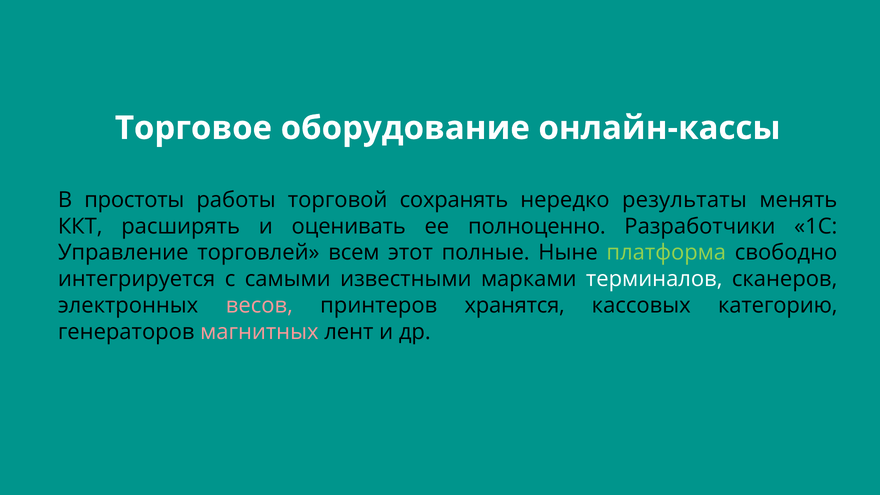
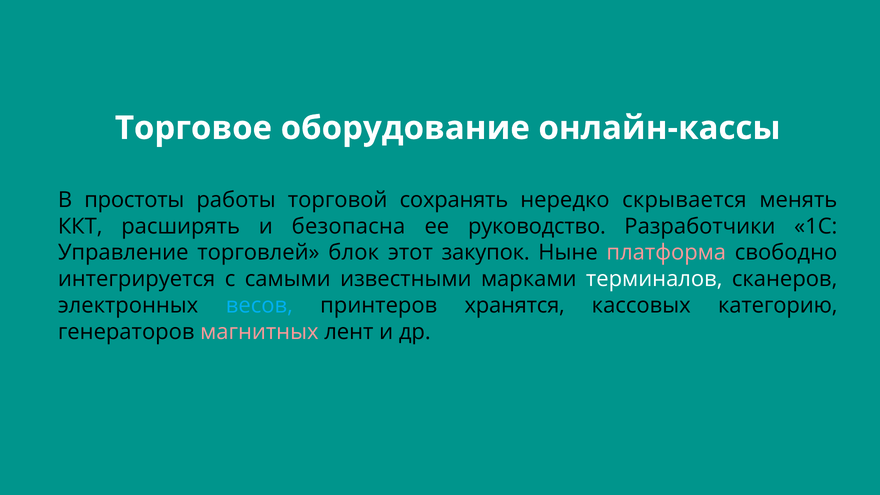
результаты: результаты -> скрывается
оценивать: оценивать -> безопасна
полноценно: полноценно -> руководство
всем: всем -> блок
полные: полные -> закупок
платформа colour: light green -> pink
весов colour: pink -> light blue
